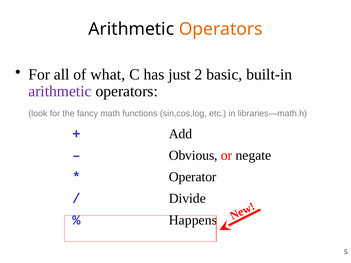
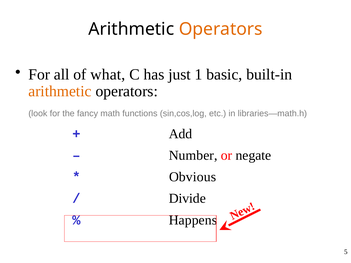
2: 2 -> 1
arithmetic at (60, 91) colour: purple -> orange
Obvious: Obvious -> Number
Operator: Operator -> Obvious
